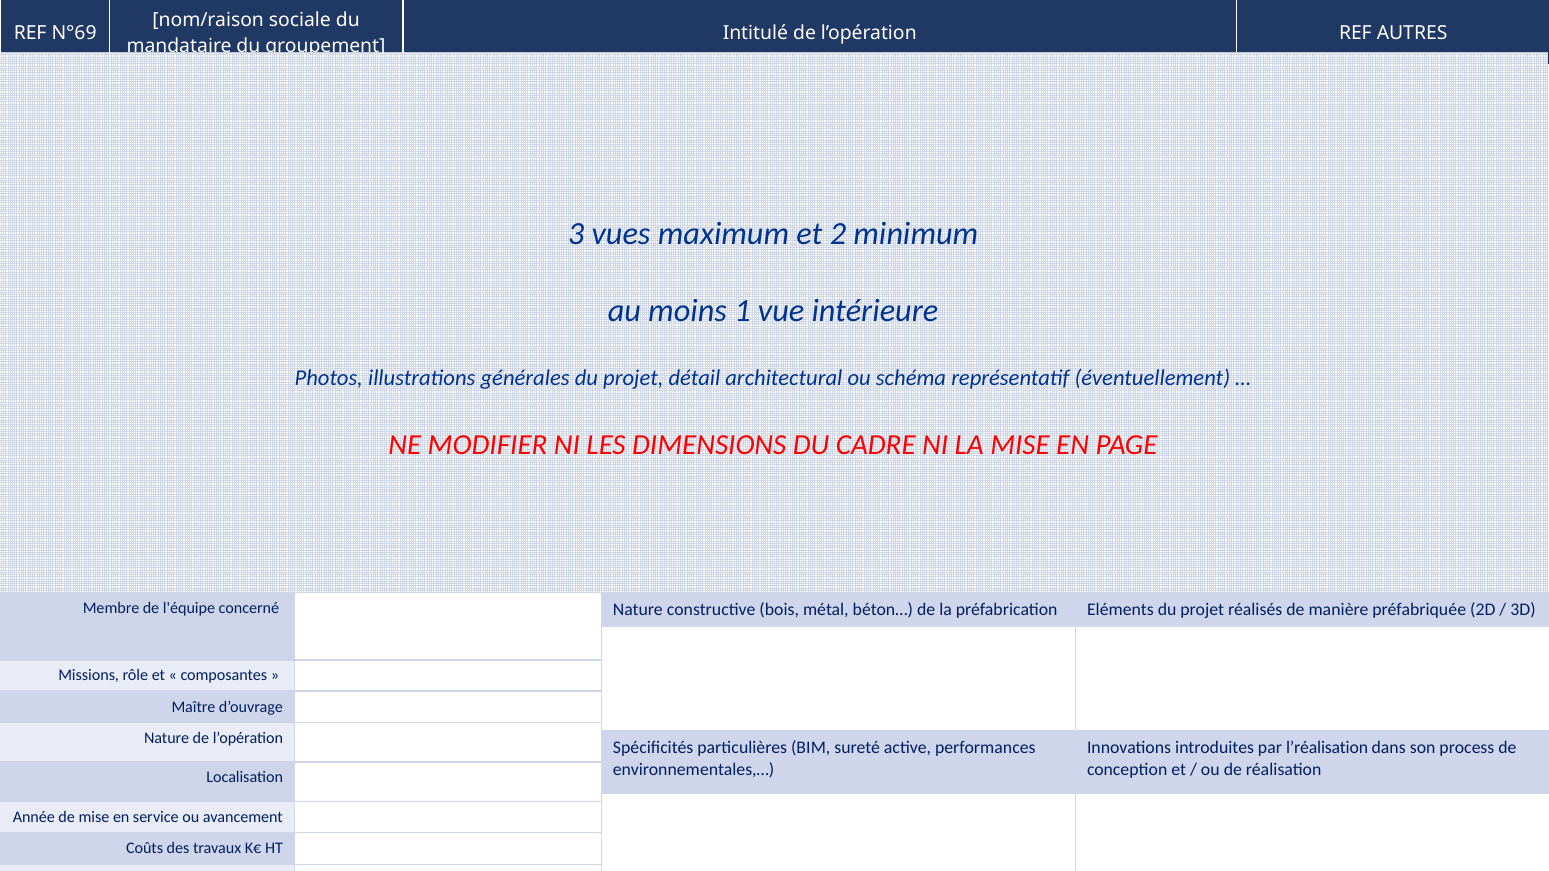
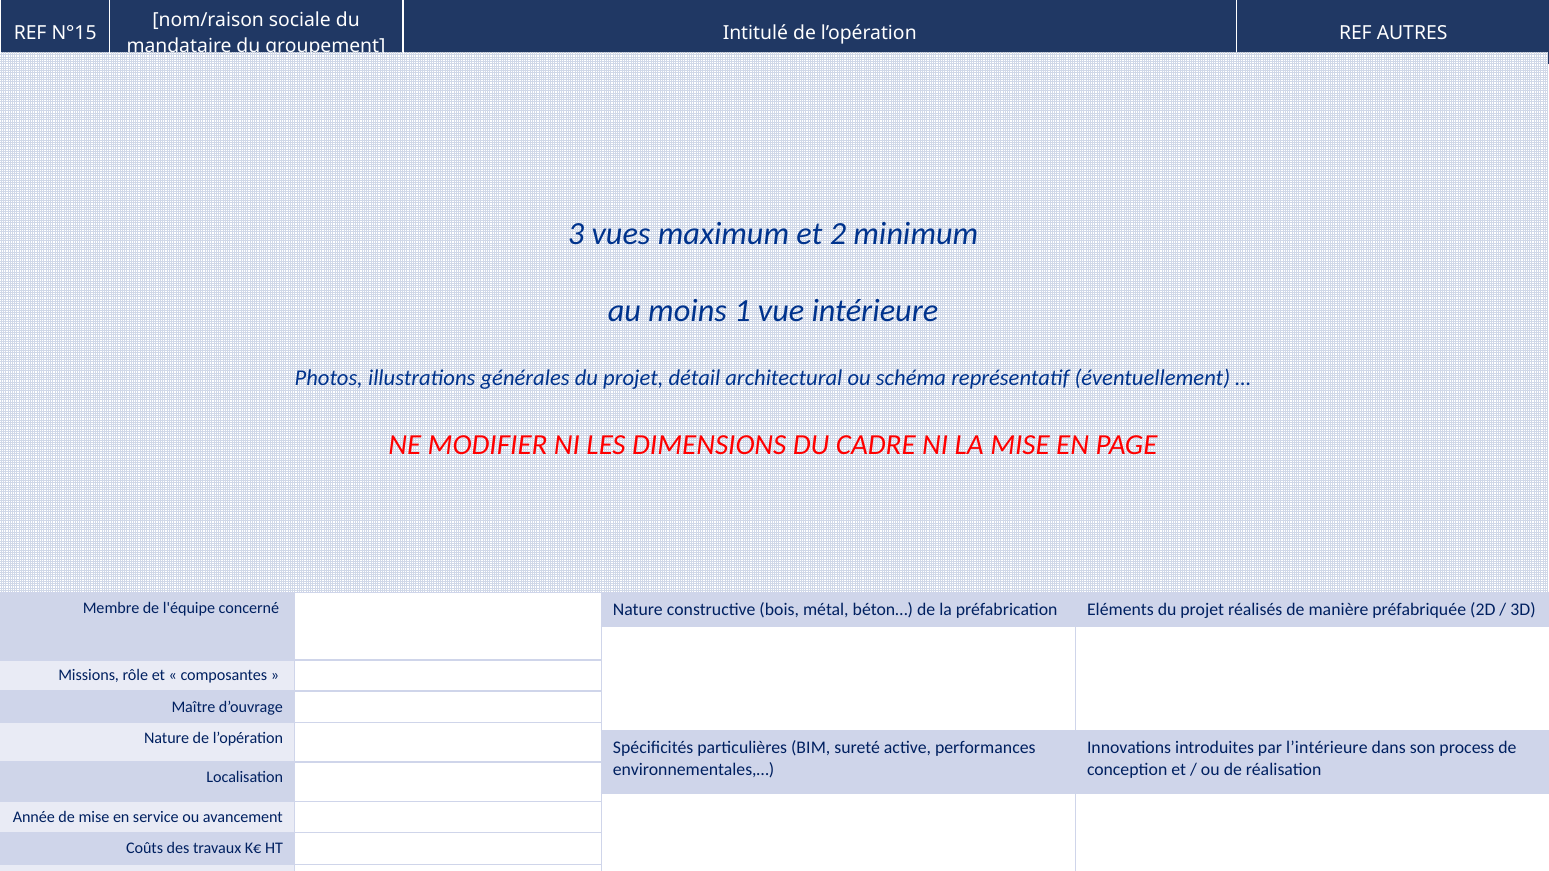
N°69: N°69 -> N°15
l’réalisation: l’réalisation -> l’intérieure
